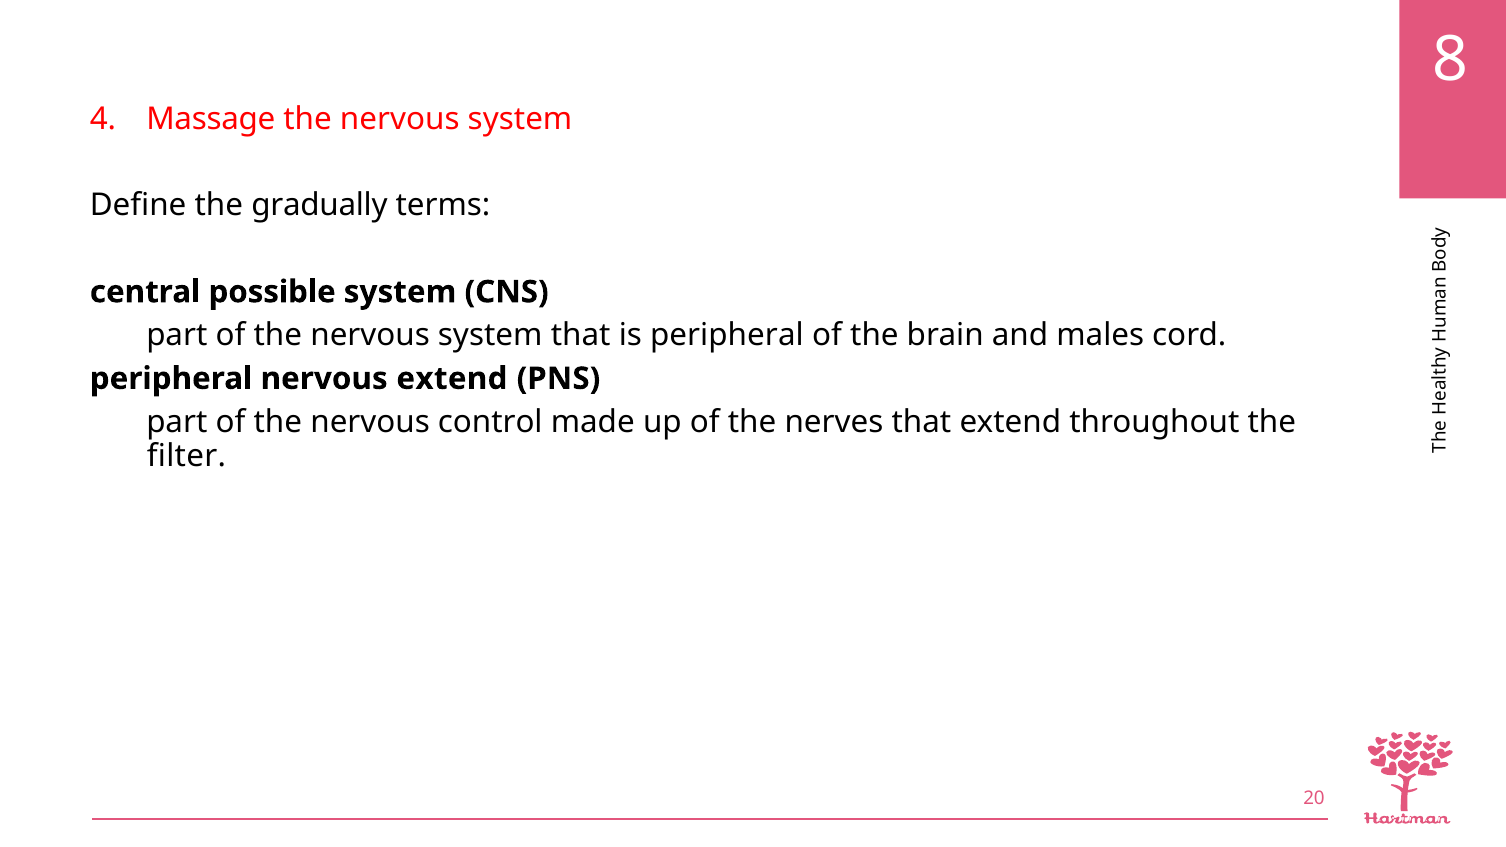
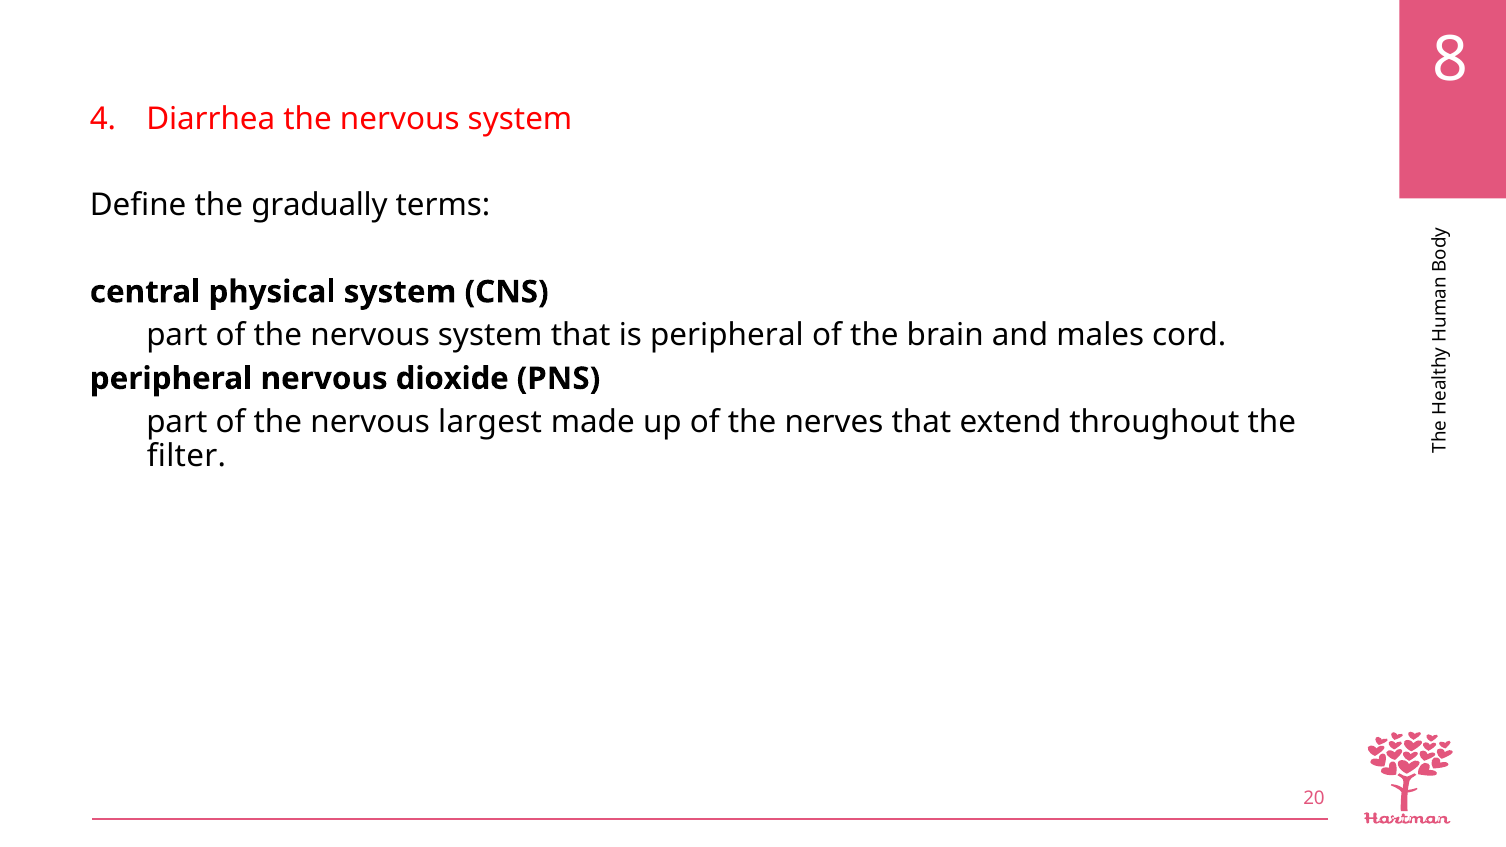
Massage: Massage -> Diarrhea
possible: possible -> physical
nervous extend: extend -> dioxide
control: control -> largest
